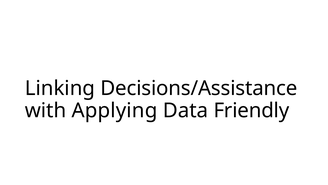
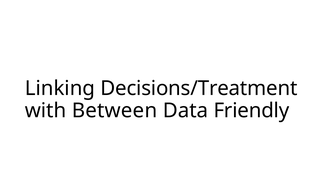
Decisions/Assistance: Decisions/Assistance -> Decisions/Treatment
Applying: Applying -> Between
